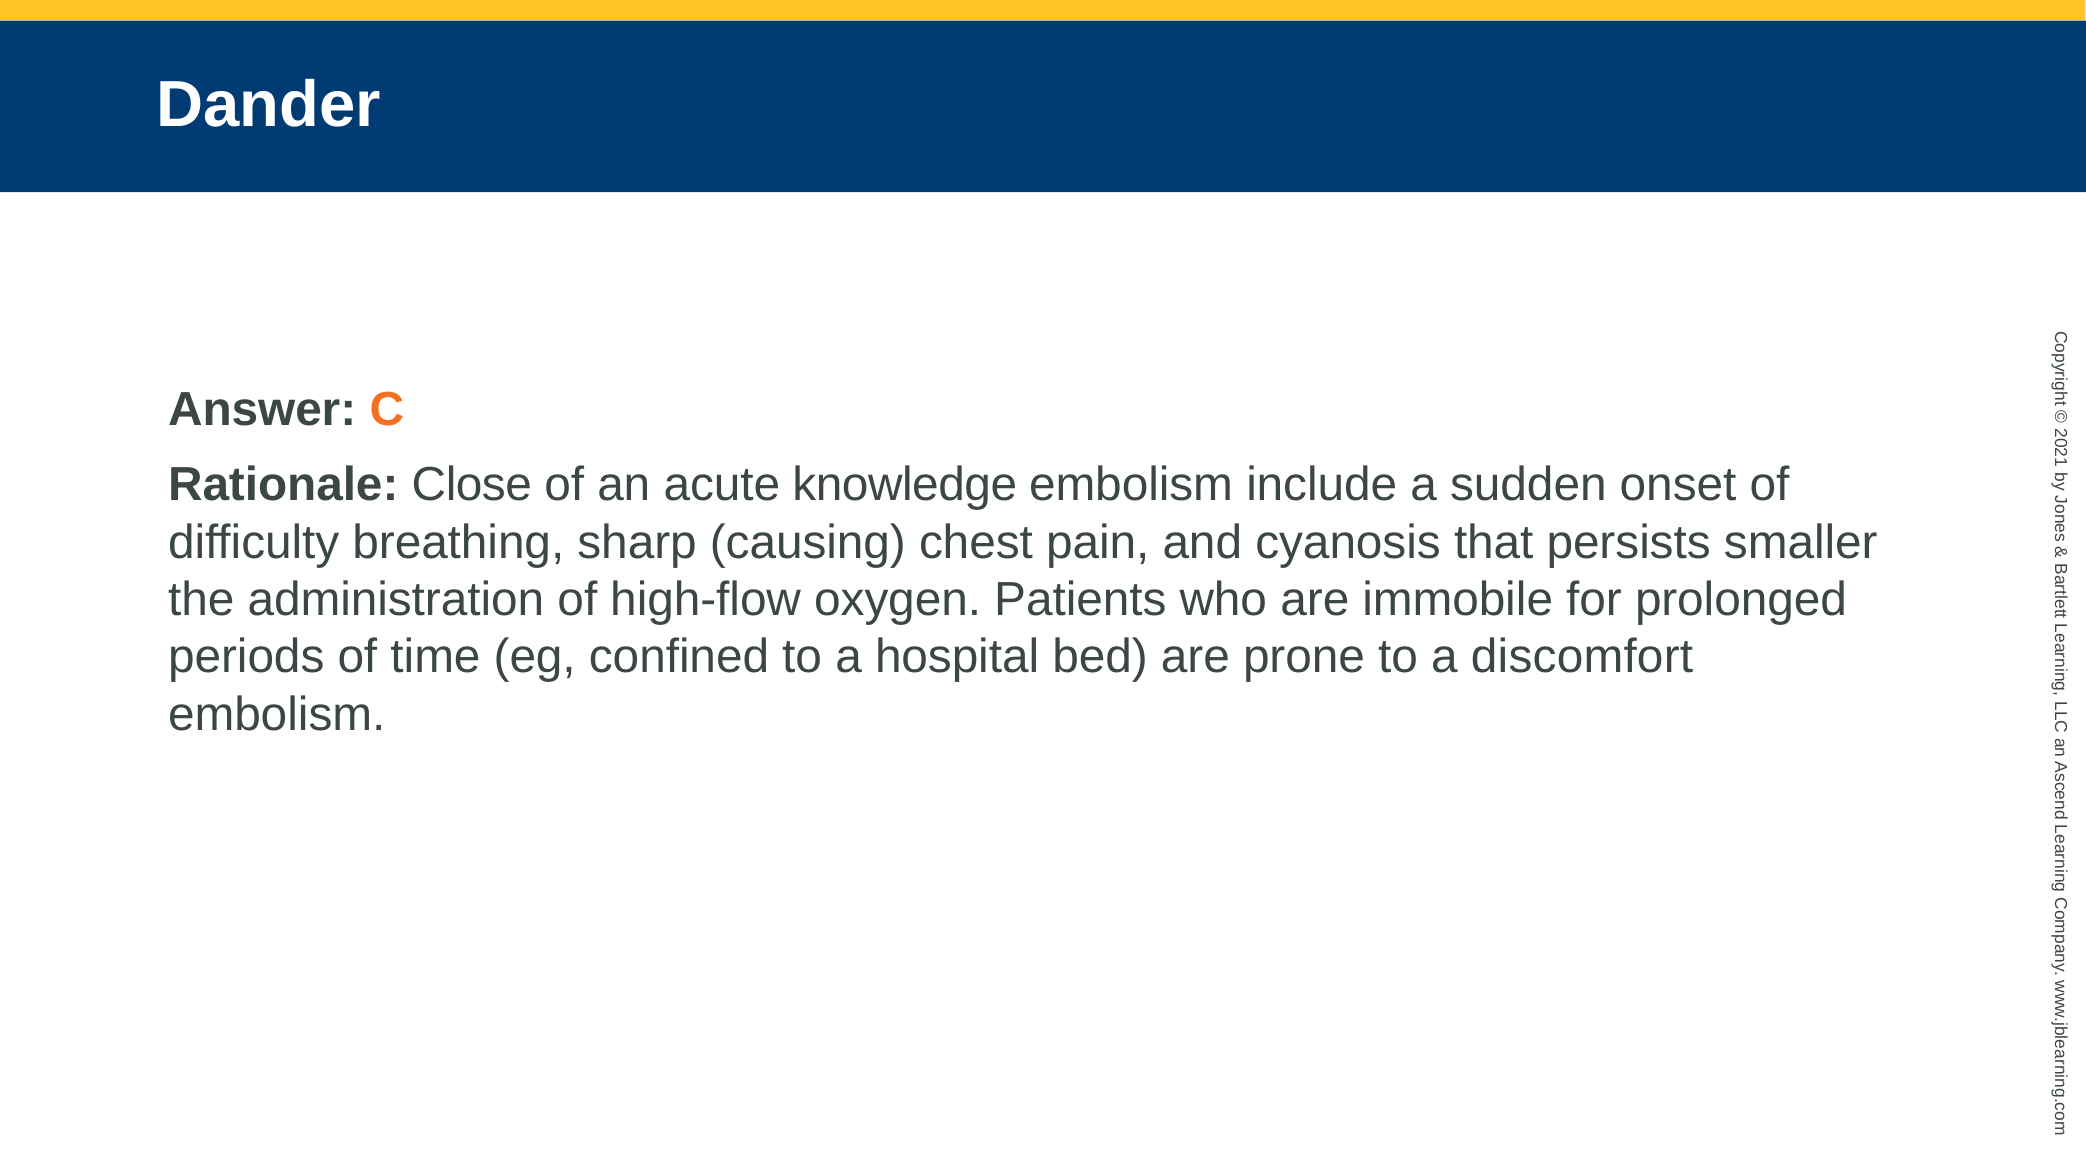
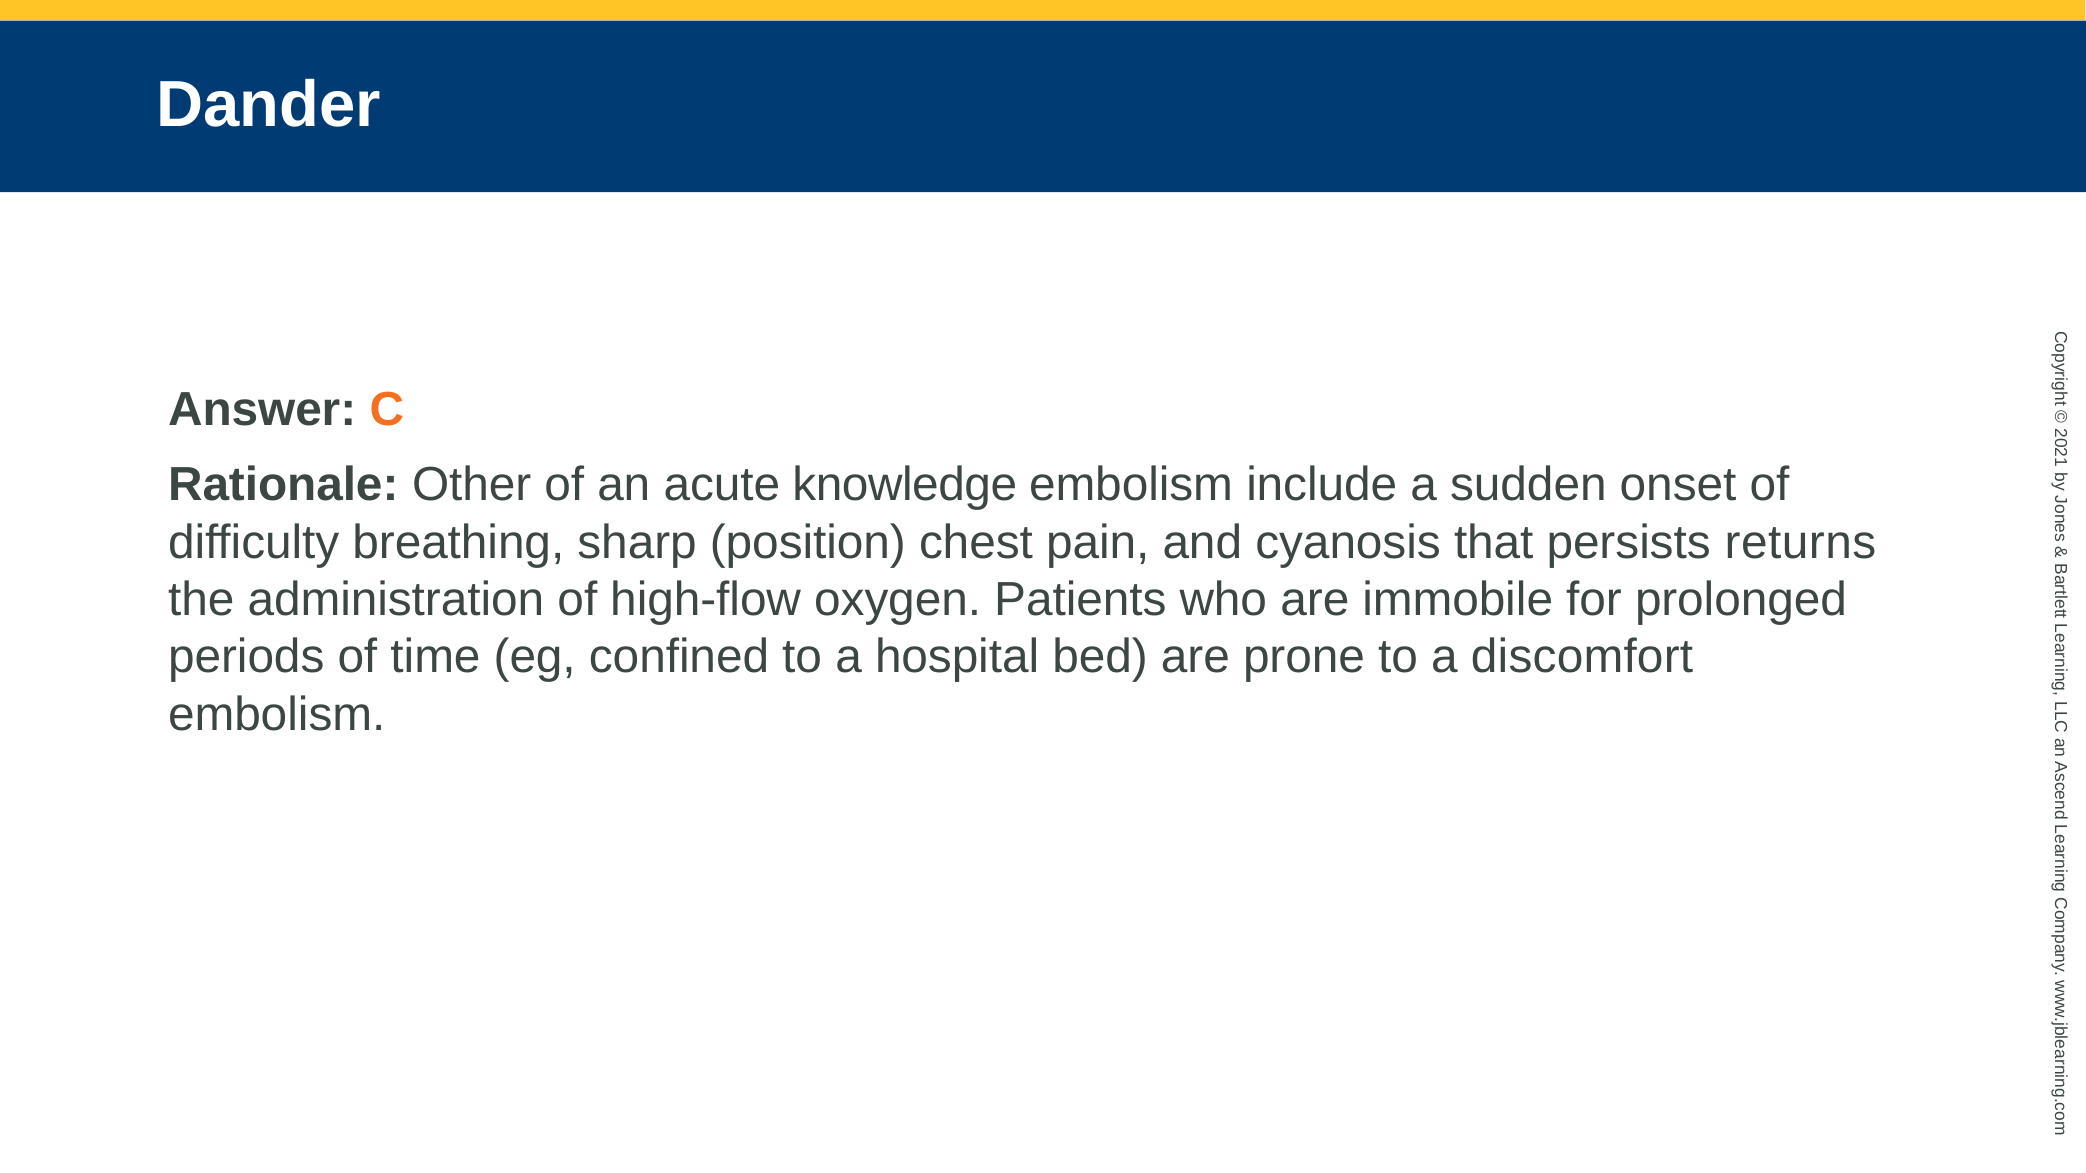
Close: Close -> Other
causing: causing -> position
smaller: smaller -> returns
